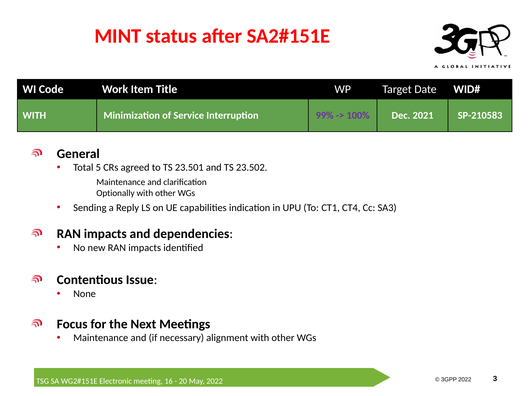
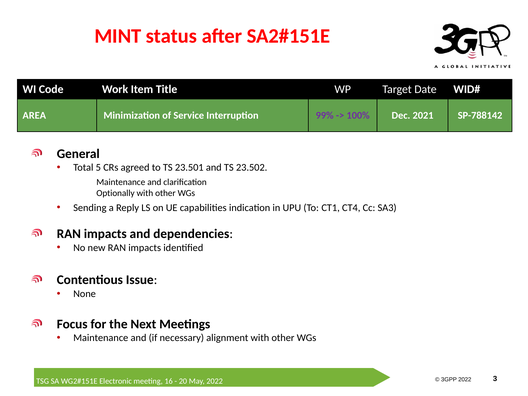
WITH at (34, 116): WITH -> AREA
SP-210583: SP-210583 -> SP-788142
